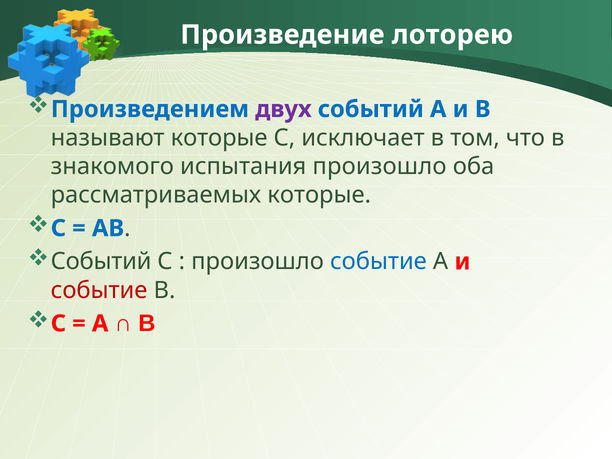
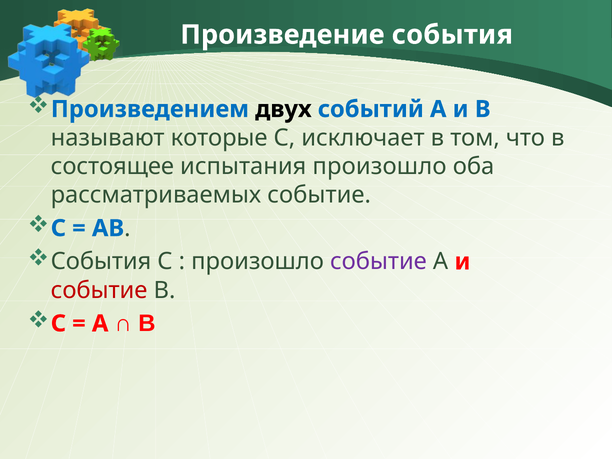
Произведение лоторею: лоторею -> события
двух colour: purple -> black
знакомого: знакомого -> состоящее
рассматриваемых которые: которые -> событие
Событий at (101, 262): Событий -> События
событие at (378, 262) colour: blue -> purple
